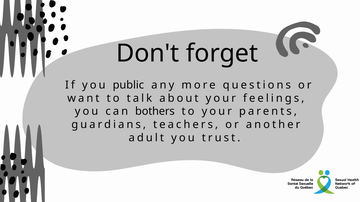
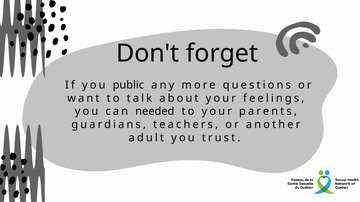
bothers: bothers -> needed
